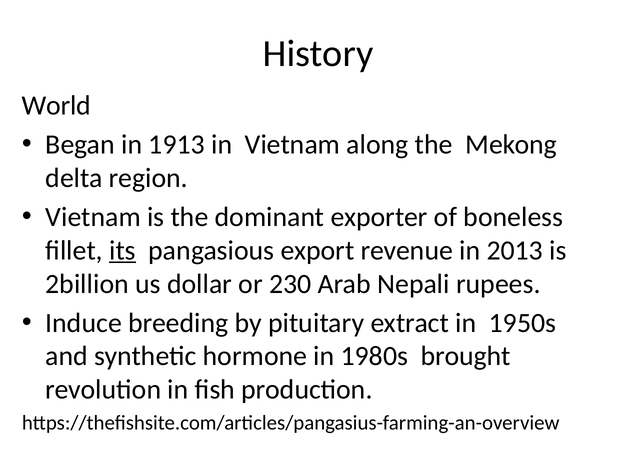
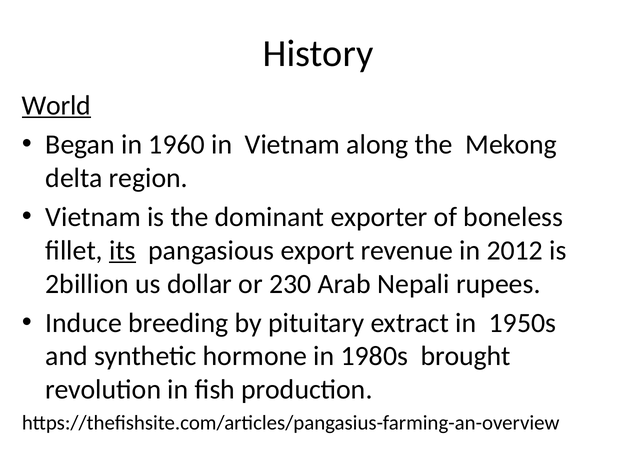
World underline: none -> present
1913: 1913 -> 1960
2013: 2013 -> 2012
